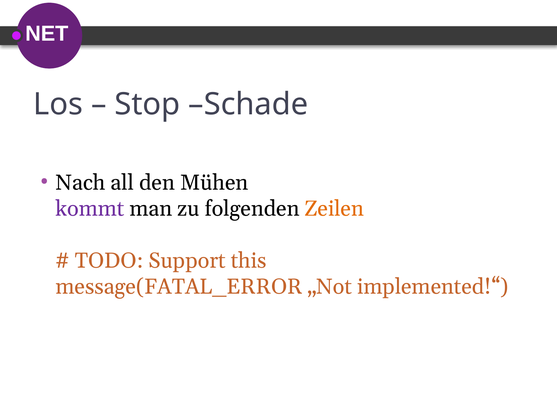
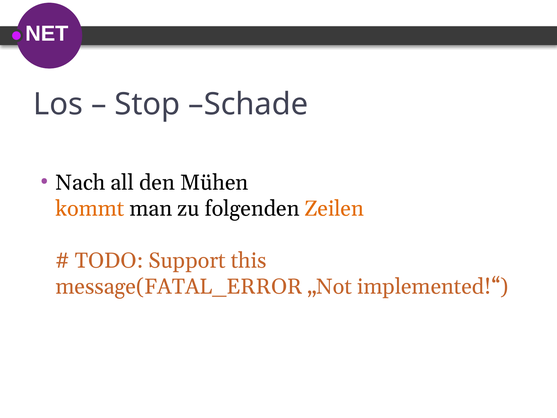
kommt colour: purple -> orange
